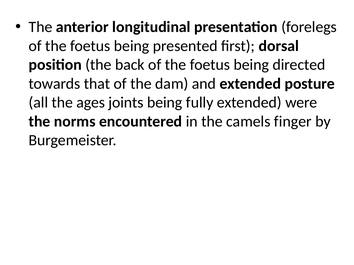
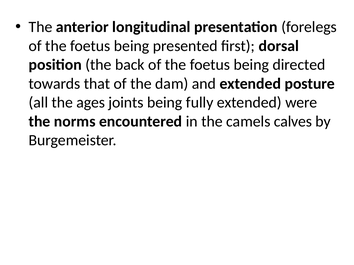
finger: finger -> calves
